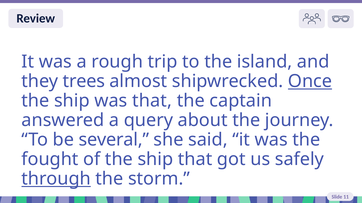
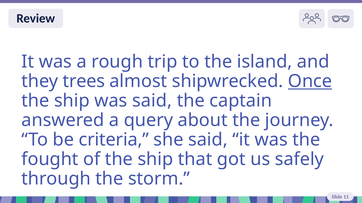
was that: that -> said
several: several -> criteria
through underline: present -> none
